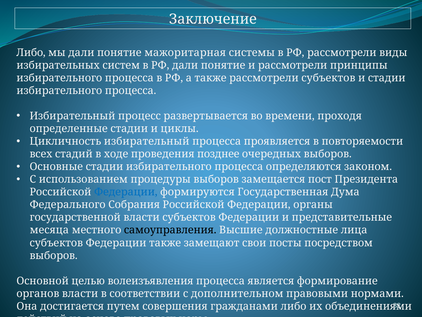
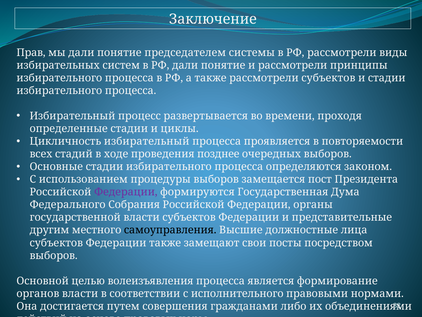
Либо at (31, 53): Либо -> Прав
мажоритарная: мажоритарная -> председателем
Федерации at (126, 192) colour: blue -> purple
месяца: месяца -> другим
дополнительном: дополнительном -> исполнительного
